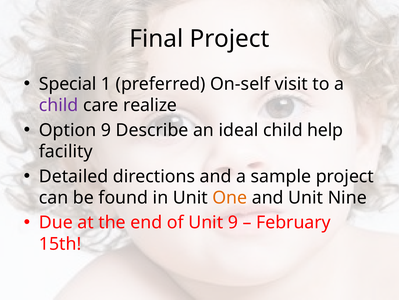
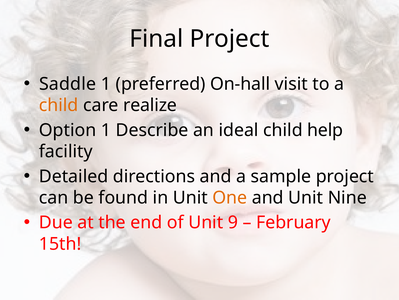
Special: Special -> Saddle
On-self: On-self -> On-hall
child at (59, 105) colour: purple -> orange
Option 9: 9 -> 1
